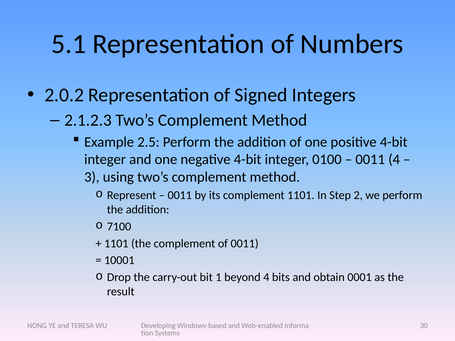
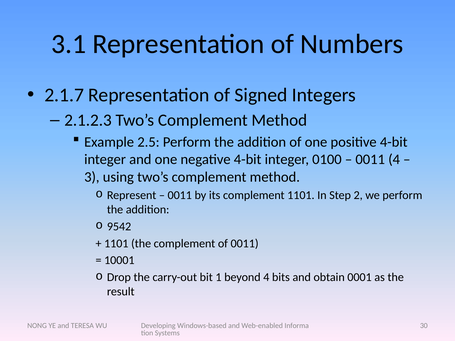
5.1: 5.1 -> 3.1
2.0.2: 2.0.2 -> 2.1.7
7100: 7100 -> 9542
